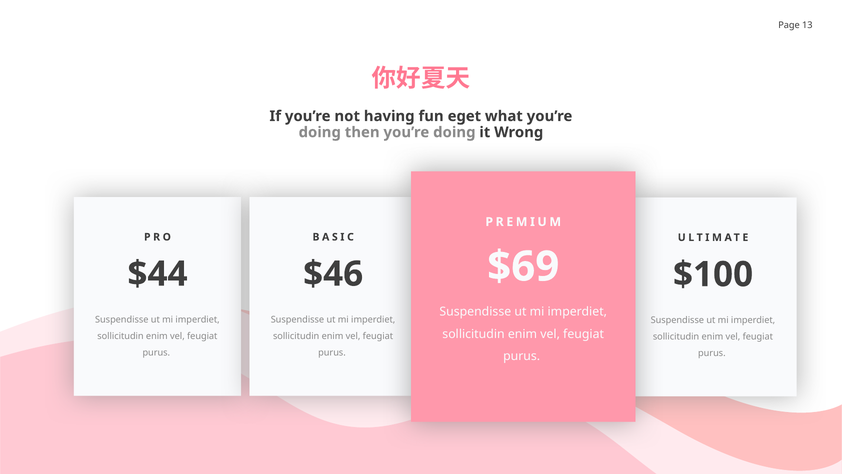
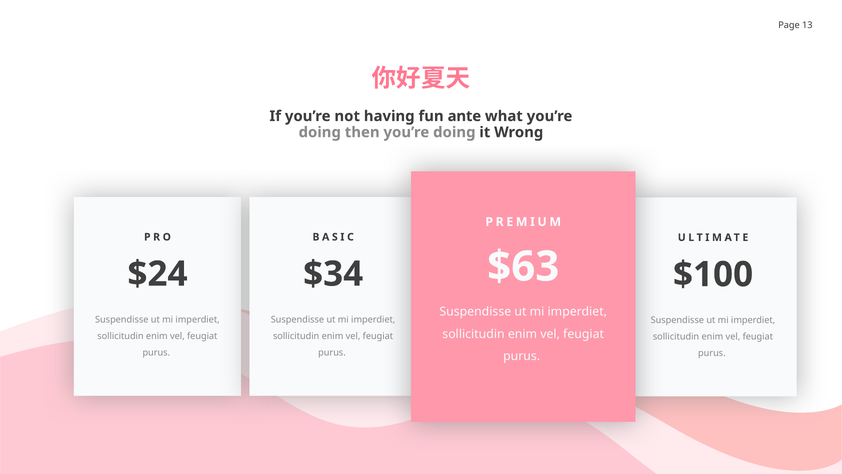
eget: eget -> ante
$69: $69 -> $63
$44: $44 -> $24
$46: $46 -> $34
